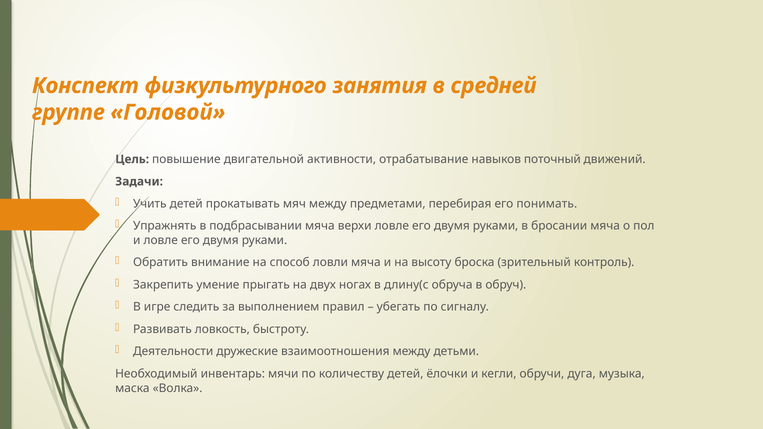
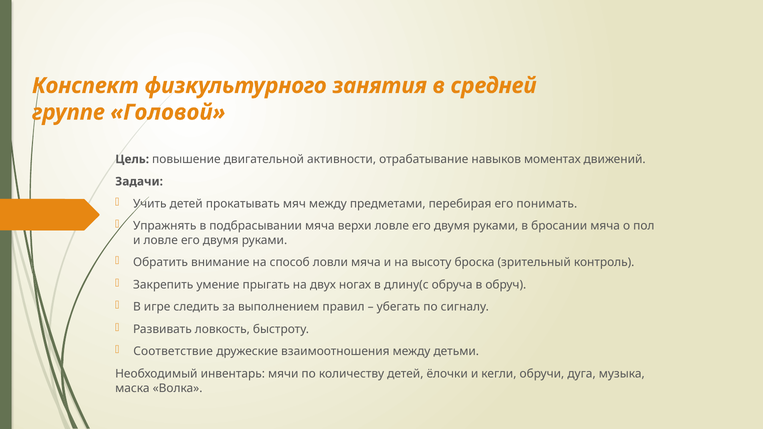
поточный: поточный -> моментах
Деятельности: Деятельности -> Соответствие
